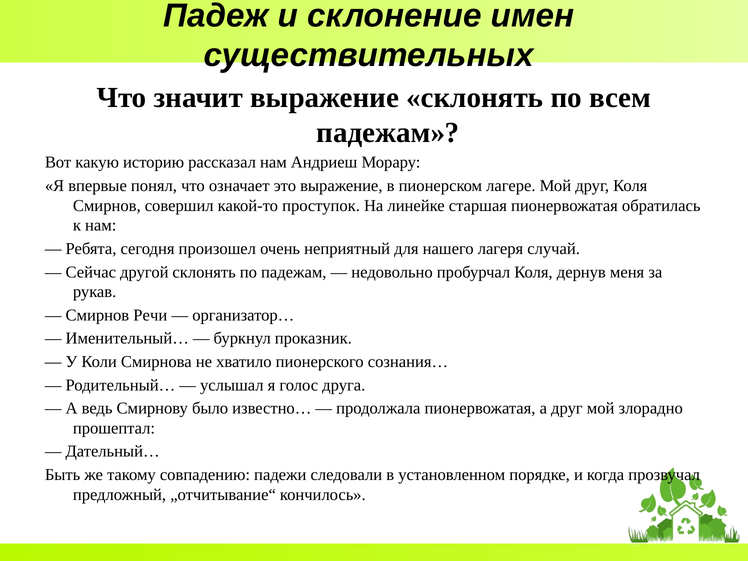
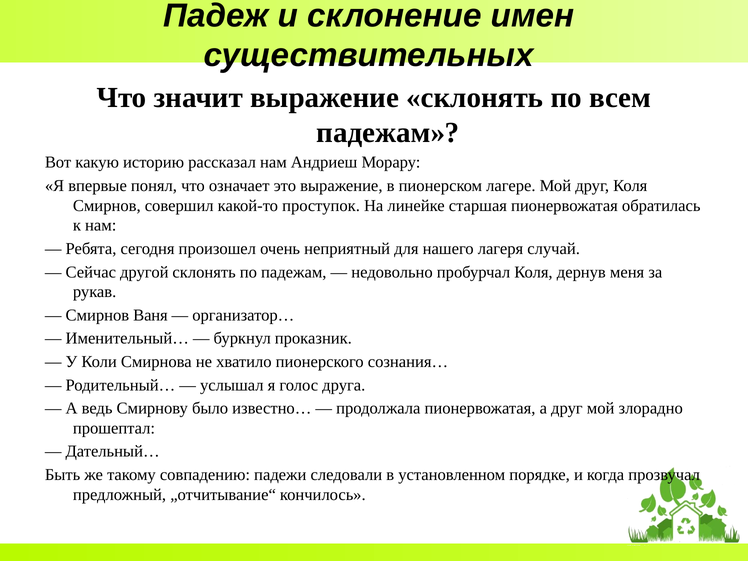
Речи: Речи -> Ваня
